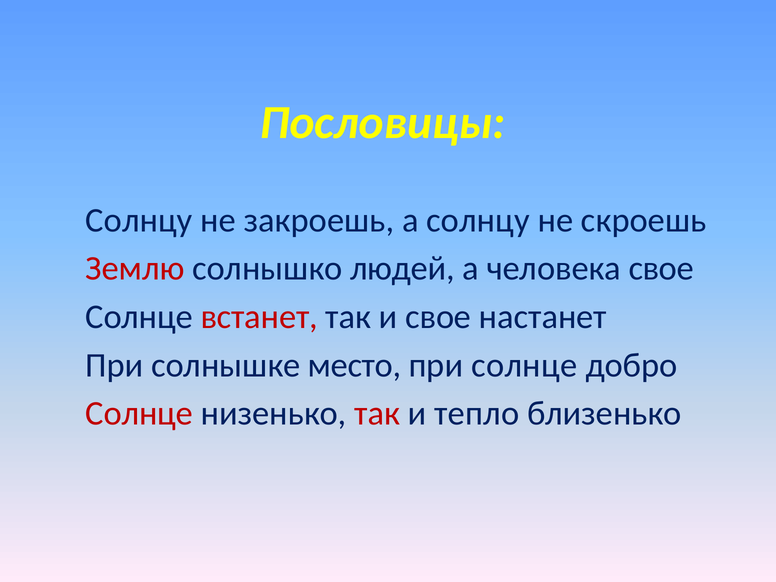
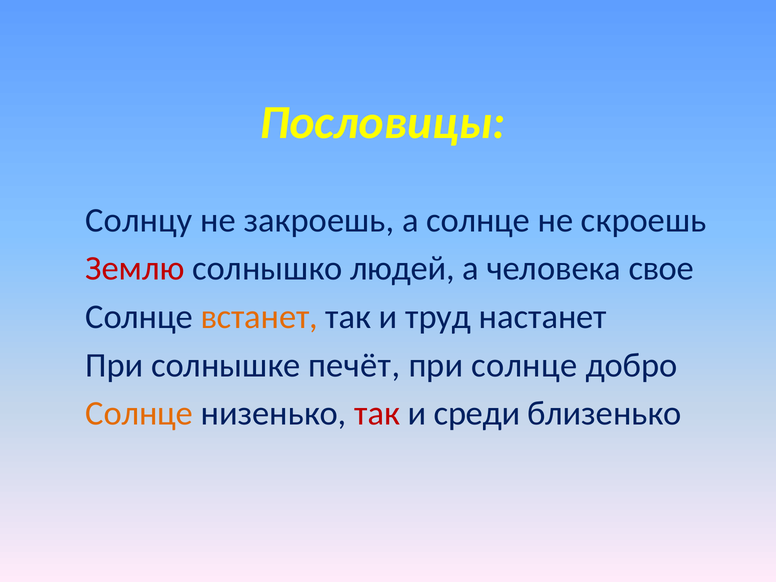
а солнцу: солнцу -> солнце
встанет colour: red -> orange
и свое: свое -> труд
место: место -> печёт
Солнце at (139, 413) colour: red -> orange
тепло: тепло -> среди
